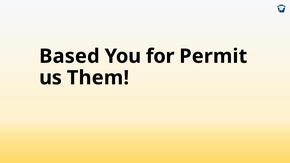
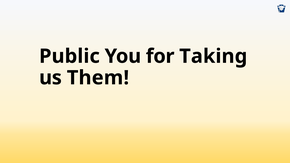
Based: Based -> Public
Permit: Permit -> Taking
